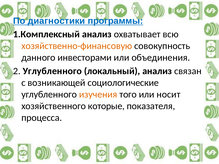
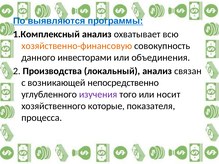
диагностики: диагностики -> выявляются
2 Углубленного: Углубленного -> Производства
социологические: социологические -> непосредственно
изучения colour: orange -> purple
